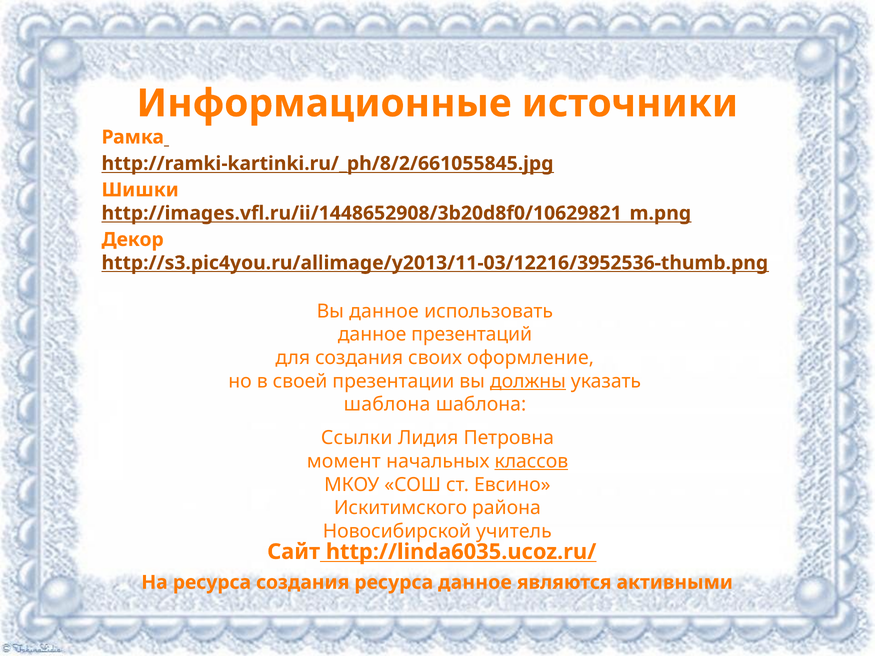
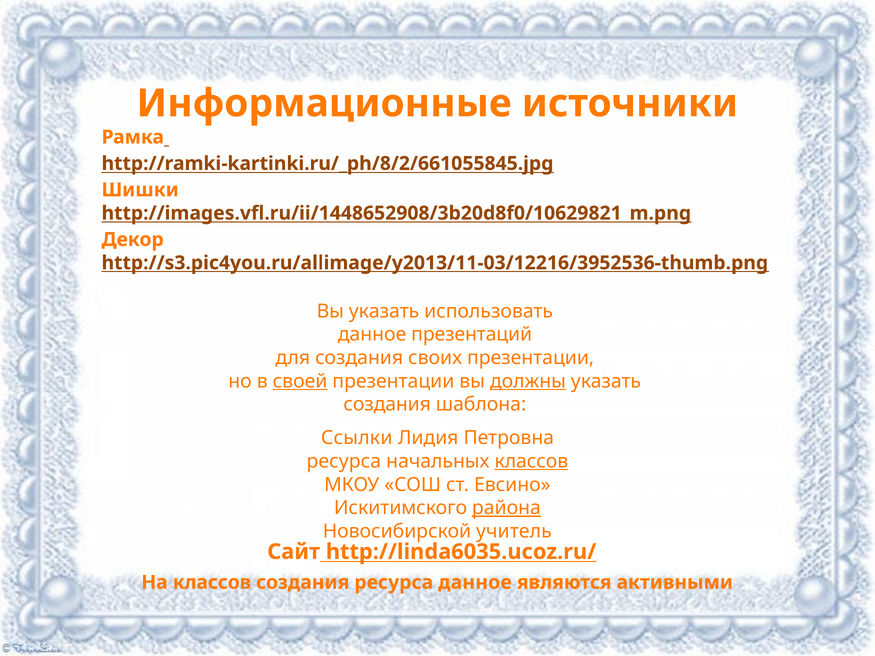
Вы данное: данное -> указать
своих оформление: оформление -> презентации
своей underline: none -> present
шаблона at (387, 405): шаблона -> создания
момент at (344, 461): момент -> ресурса
района underline: none -> present
На ресурса: ресурса -> классов
